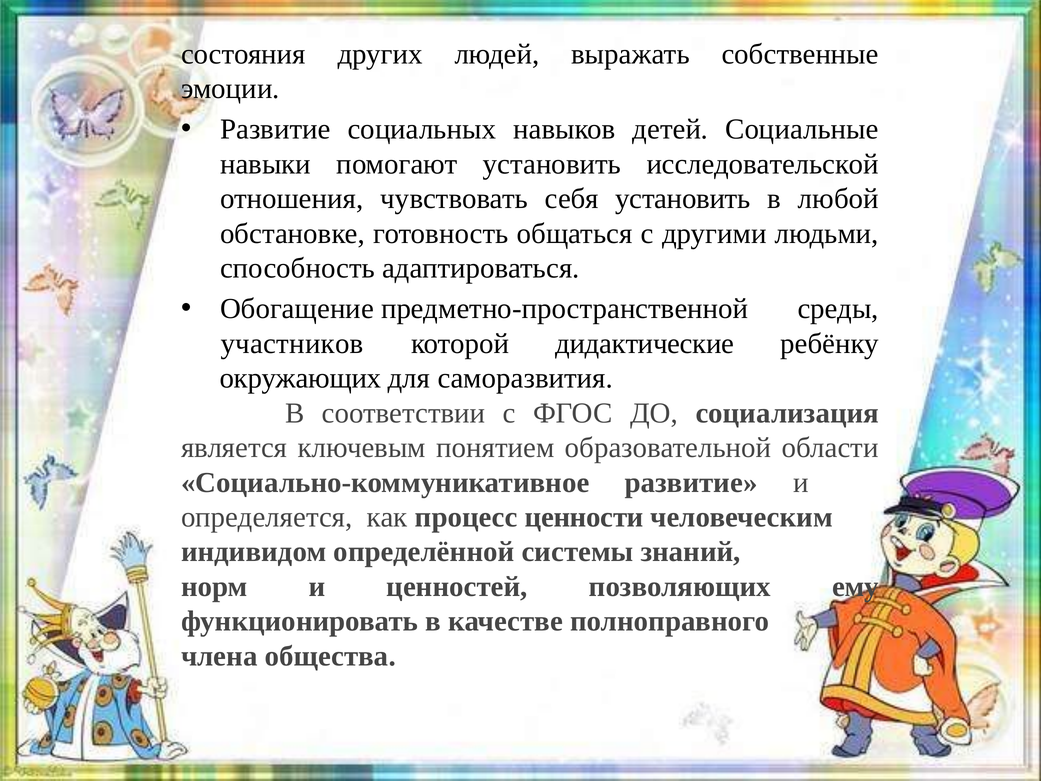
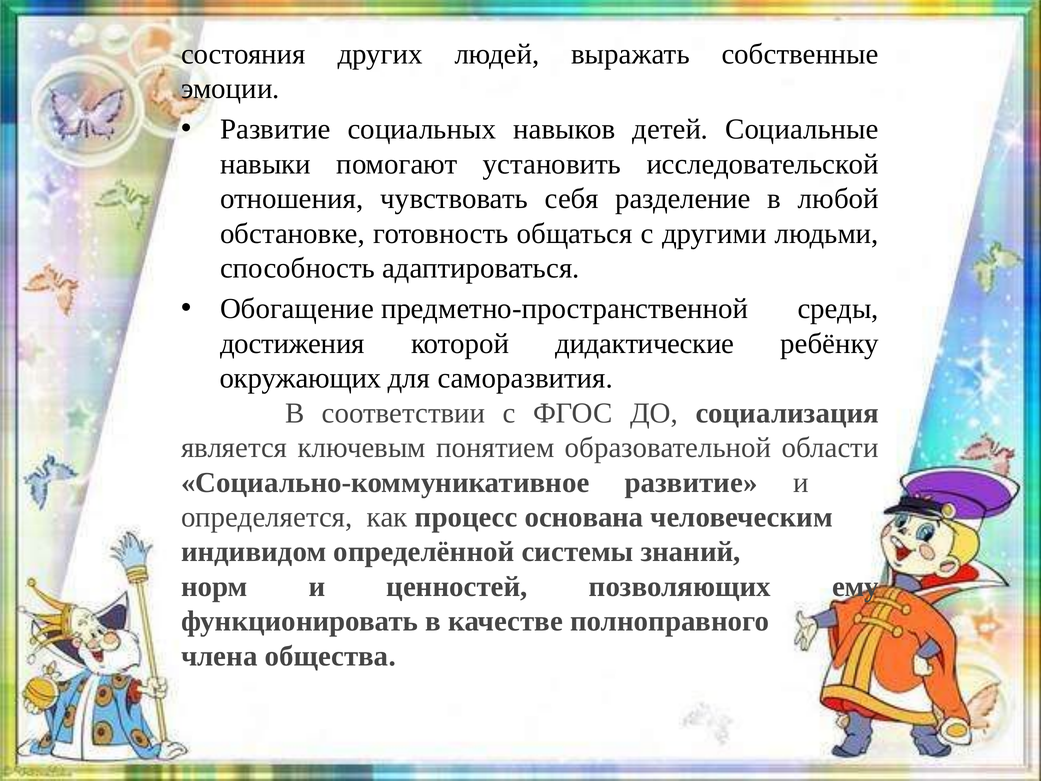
себя установить: установить -> разделение
участников: участников -> достижения
ценности: ценности -> основана
